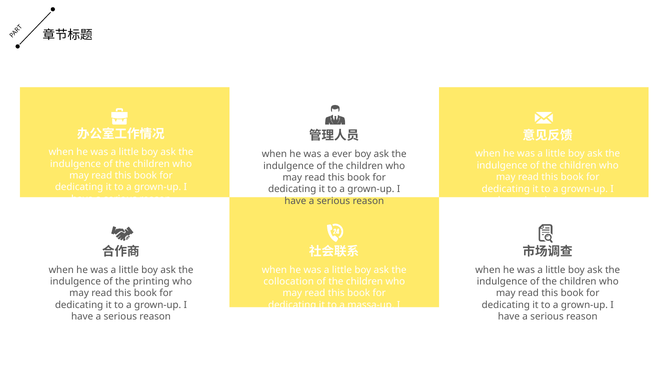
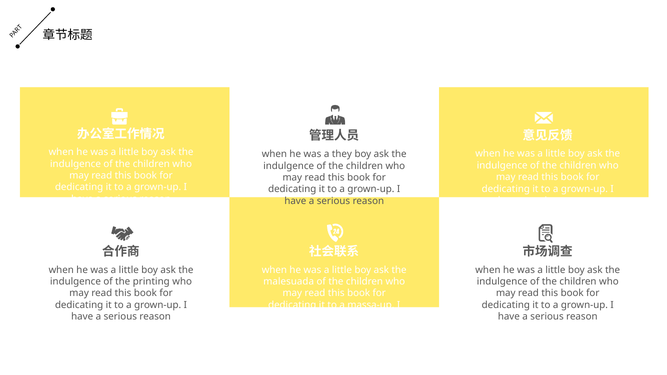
ever: ever -> they
collocation: collocation -> malesuada
